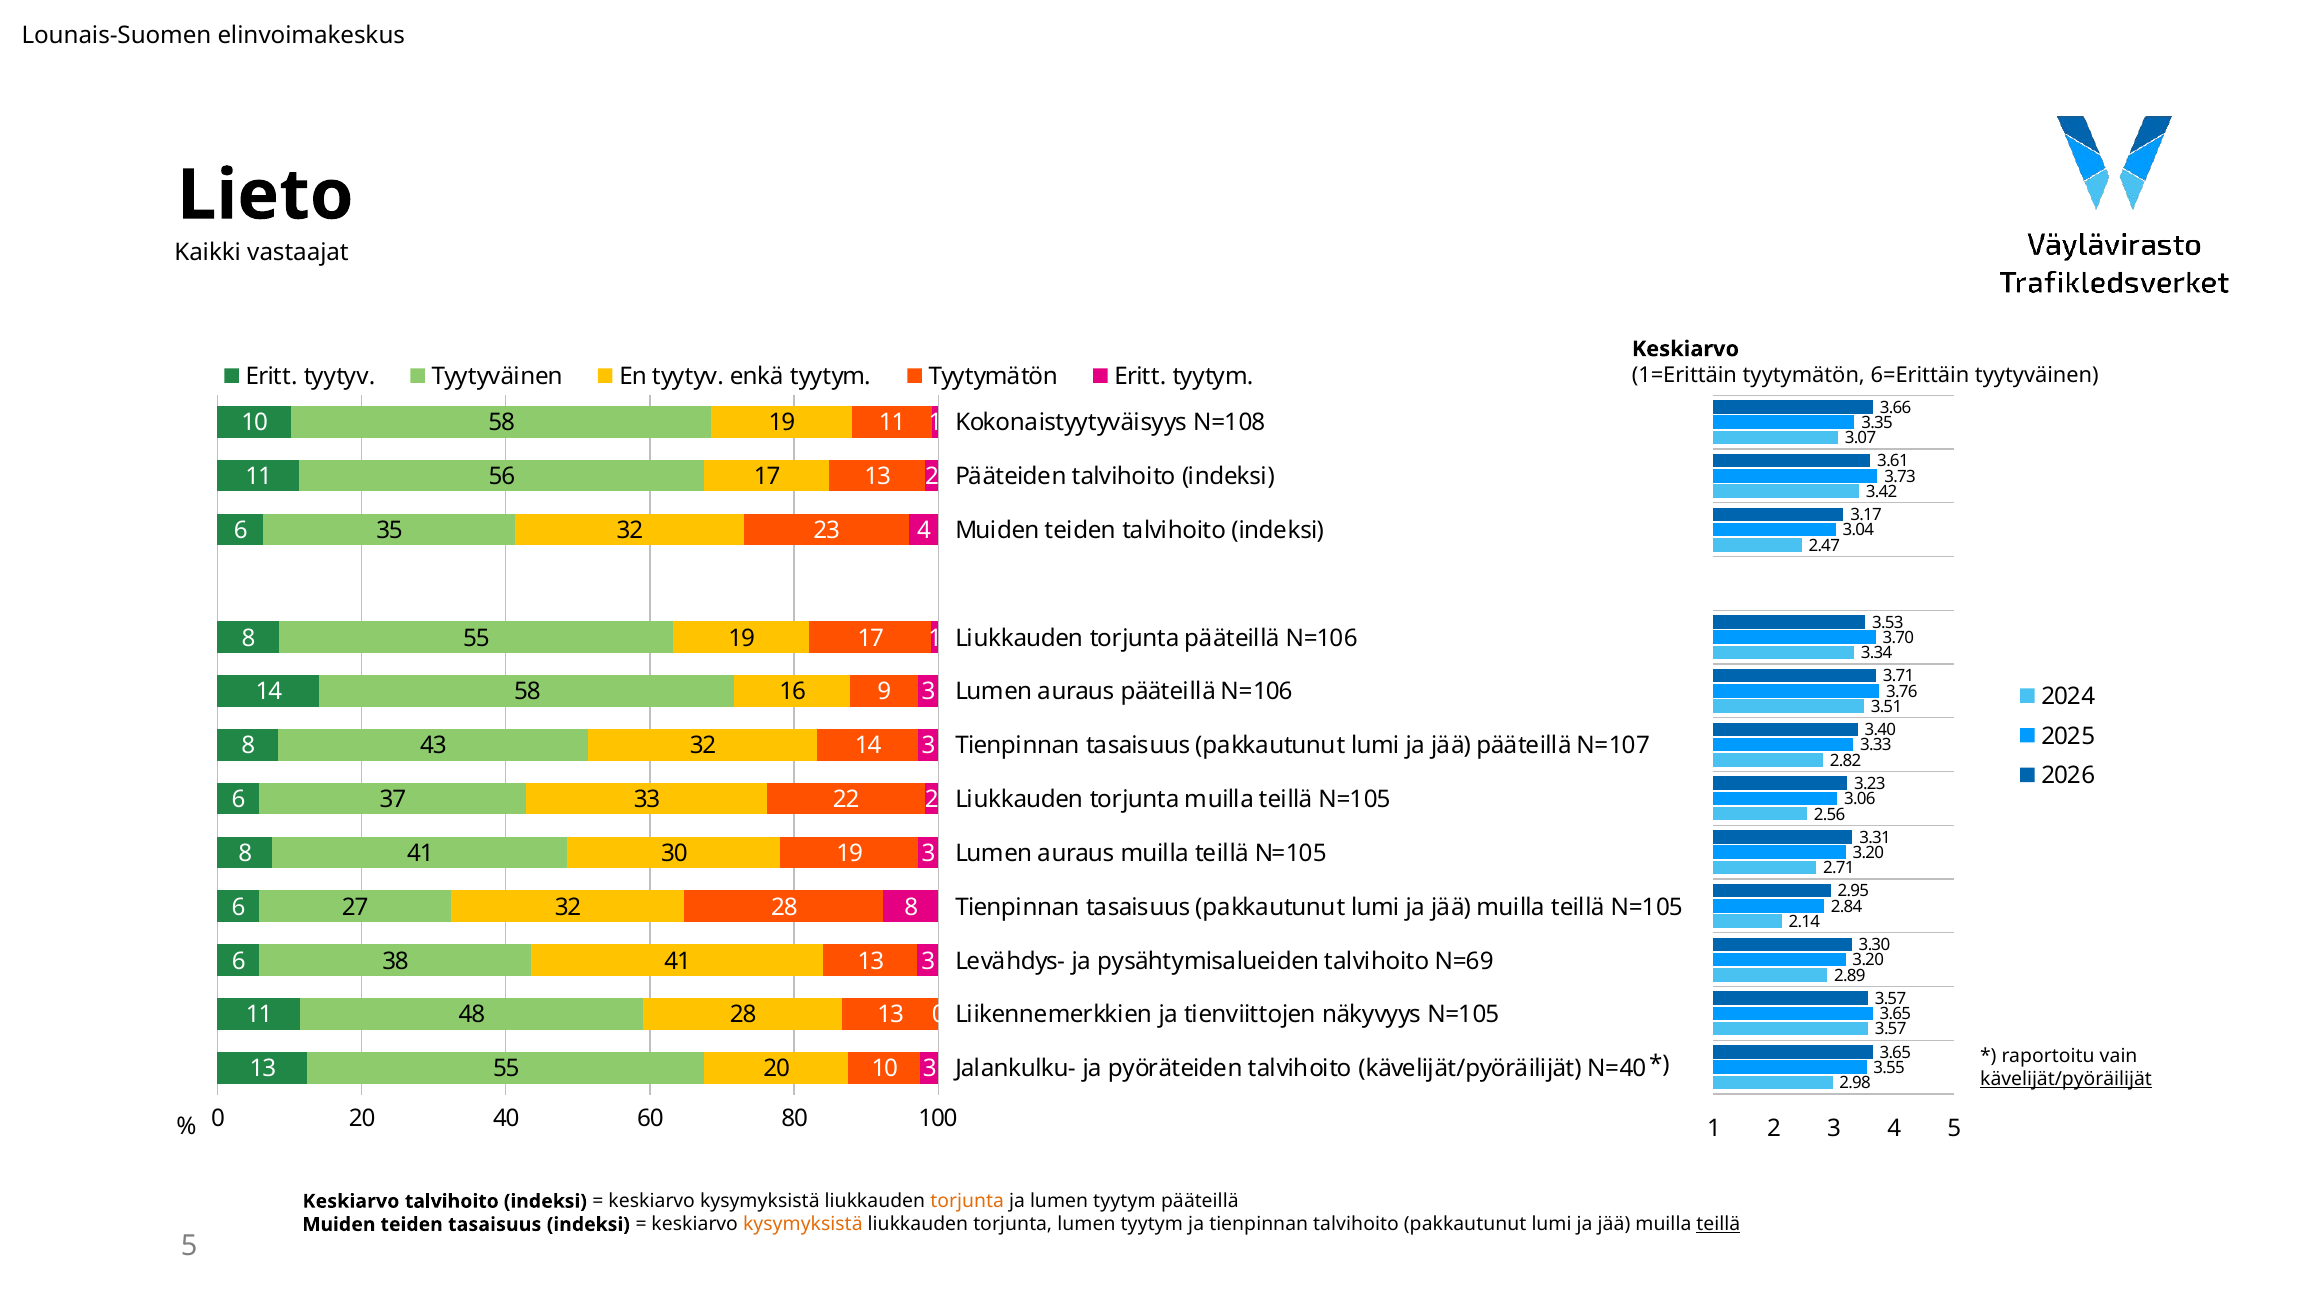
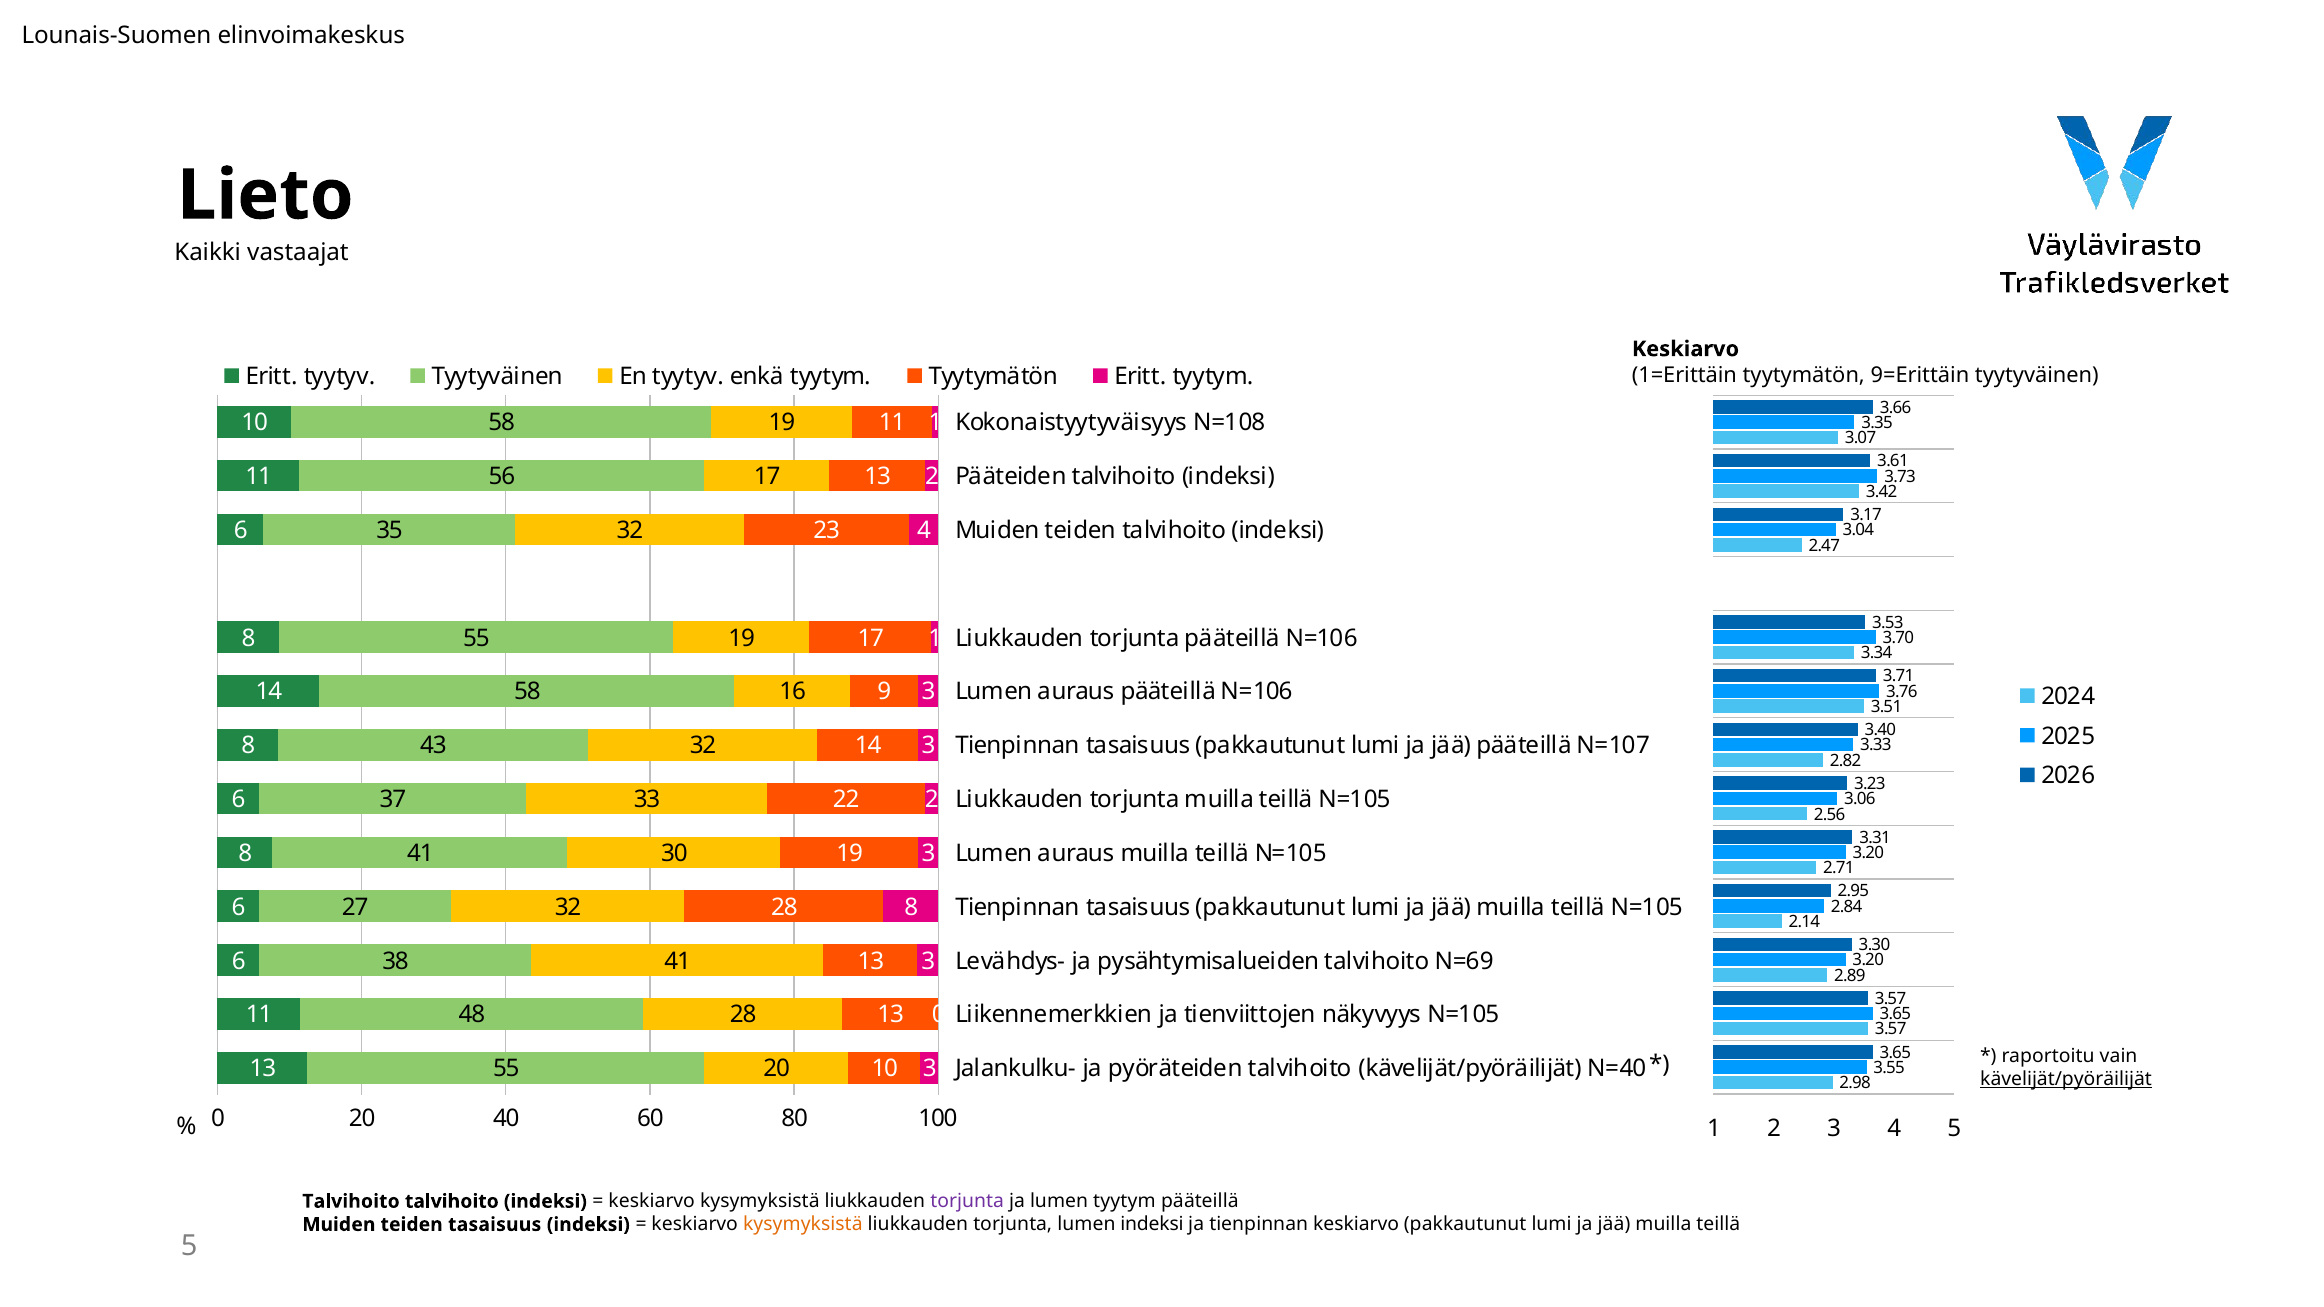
6=Erittäin: 6=Erittäin -> 9=Erittäin
Keskiarvo at (351, 1202): Keskiarvo -> Talvihoito
torjunta at (967, 1202) colour: orange -> purple
torjunta lumen tyytym: tyytym -> indeksi
tienpinnan talvihoito: talvihoito -> keskiarvo
teillä at (1718, 1225) underline: present -> none
